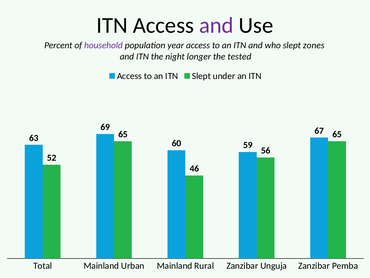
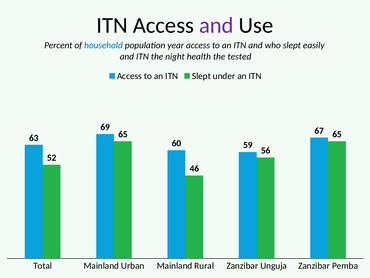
household colour: purple -> blue
zones: zones -> easily
longer: longer -> health
